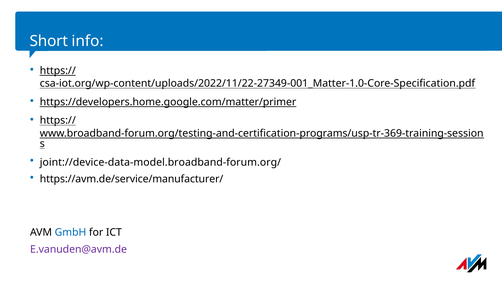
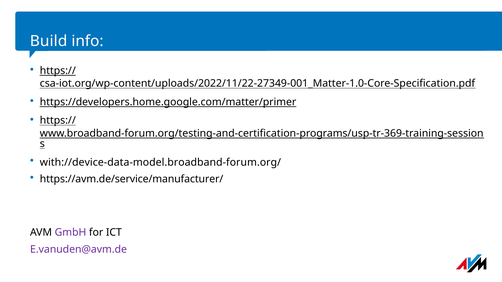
Short: Short -> Build
joint://device-data-model.broadband-forum.org/: joint://device-data-model.broadband-forum.org/ -> with://device-data-model.broadband-forum.org/
GmbH colour: blue -> purple
